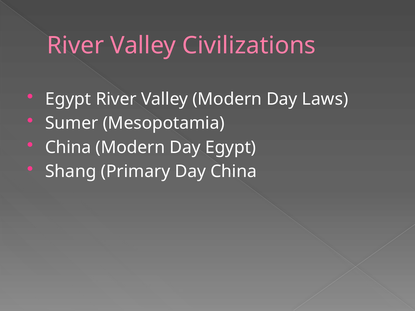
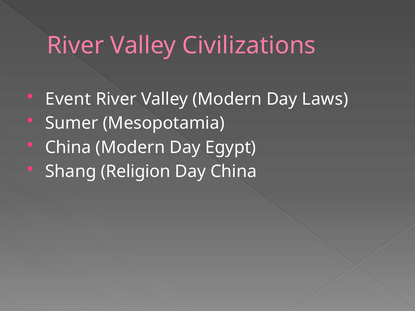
Egypt at (68, 99): Egypt -> Event
Primary: Primary -> Religion
